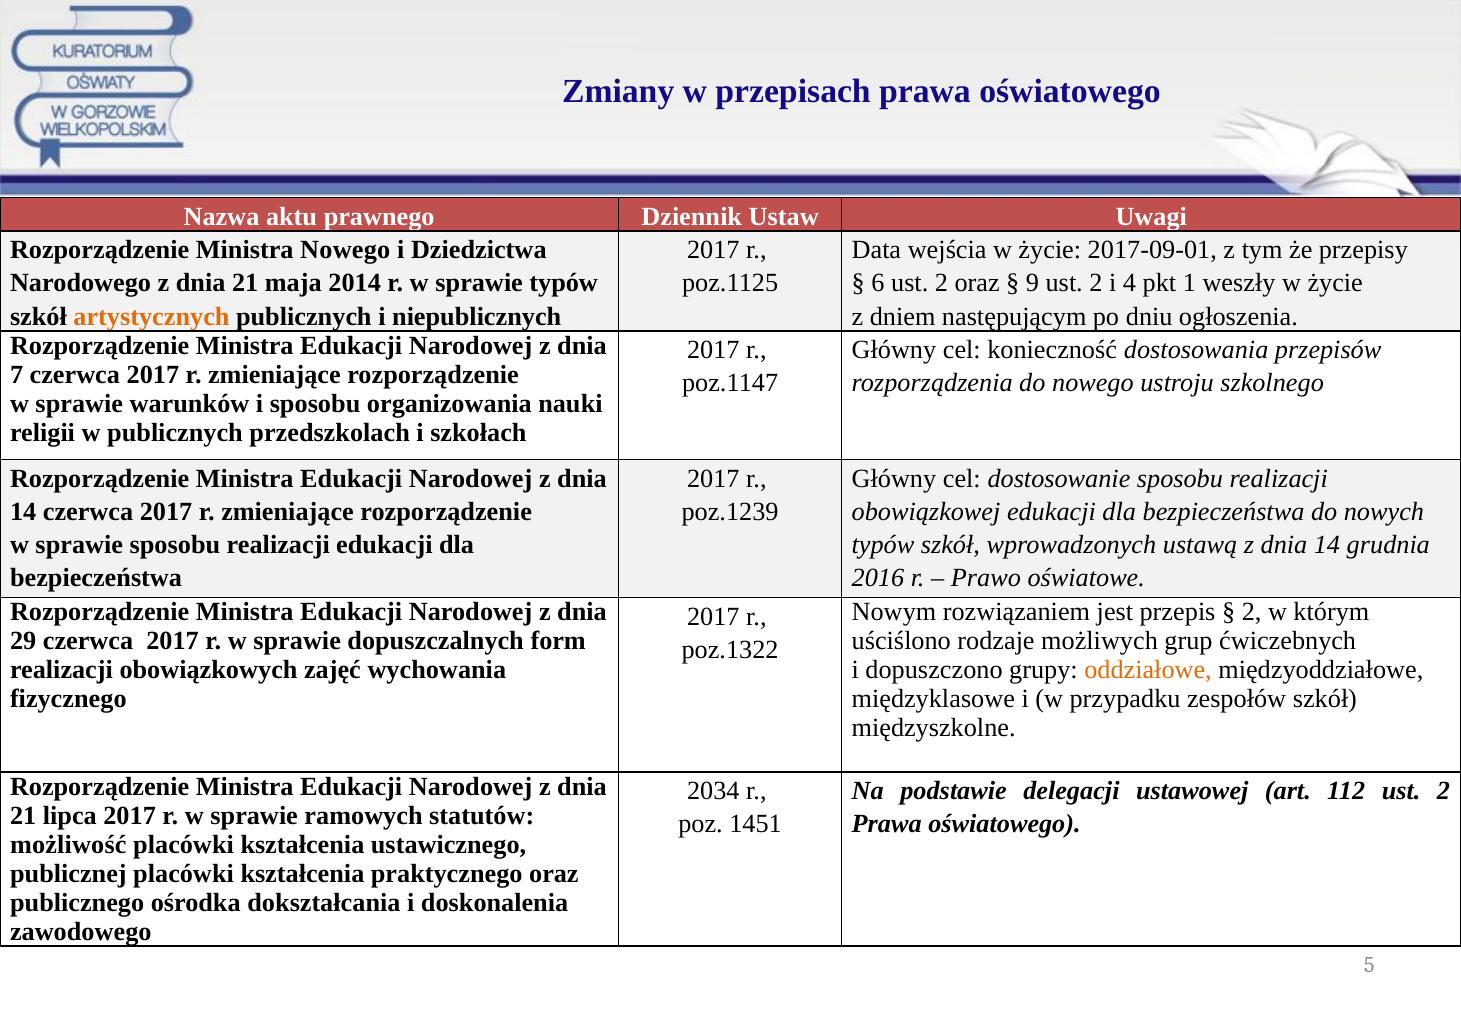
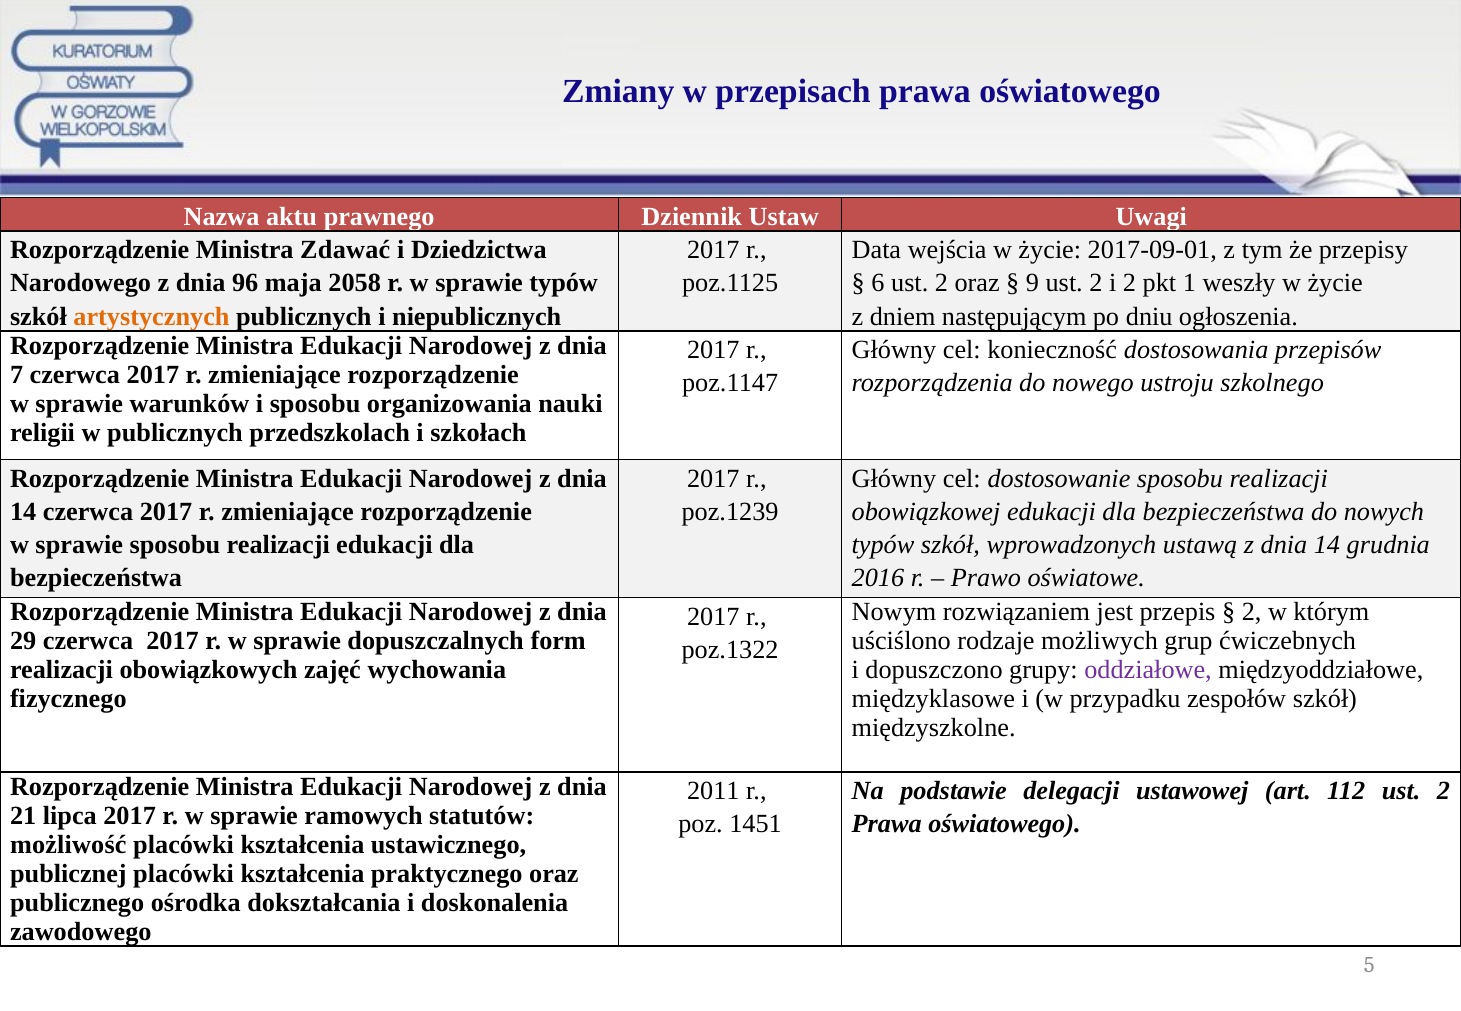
Ministra Nowego: Nowego -> Zdawać
Narodowego z dnia 21: 21 -> 96
2014: 2014 -> 2058
i 4: 4 -> 2
oddziałowe colour: orange -> purple
2034: 2034 -> 2011
